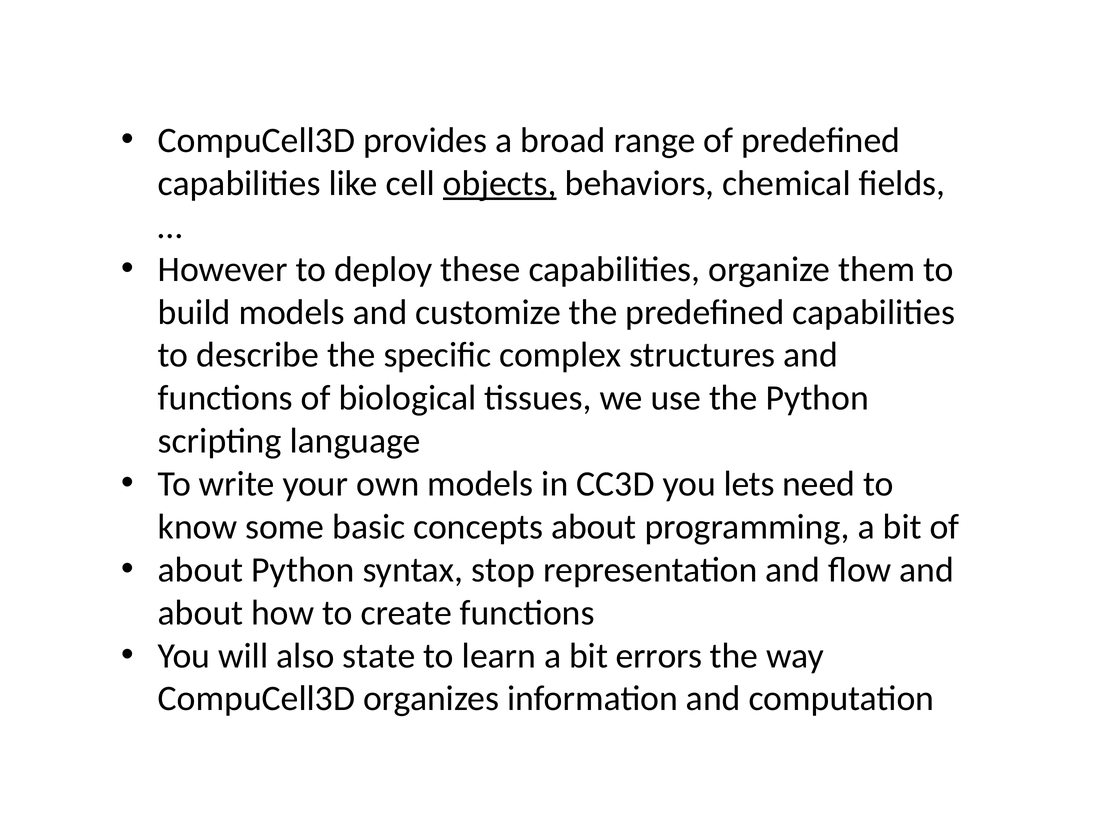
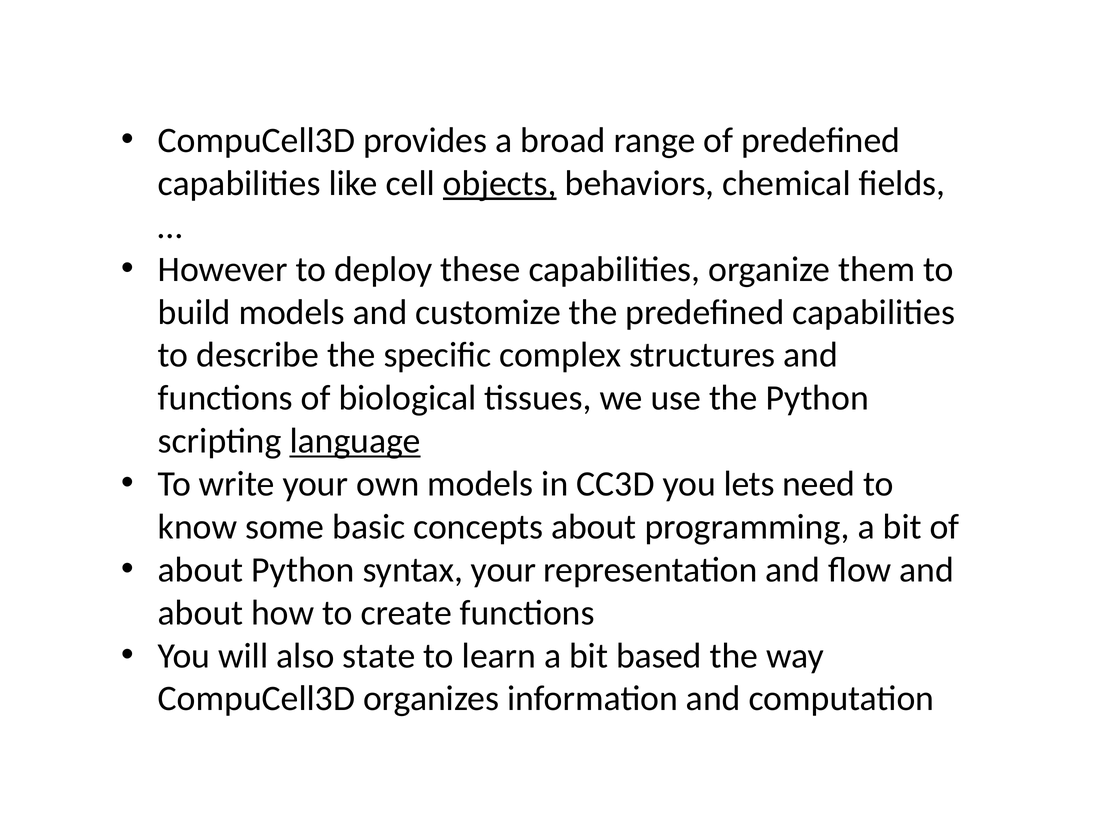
language underline: none -> present
syntax stop: stop -> your
errors: errors -> based
